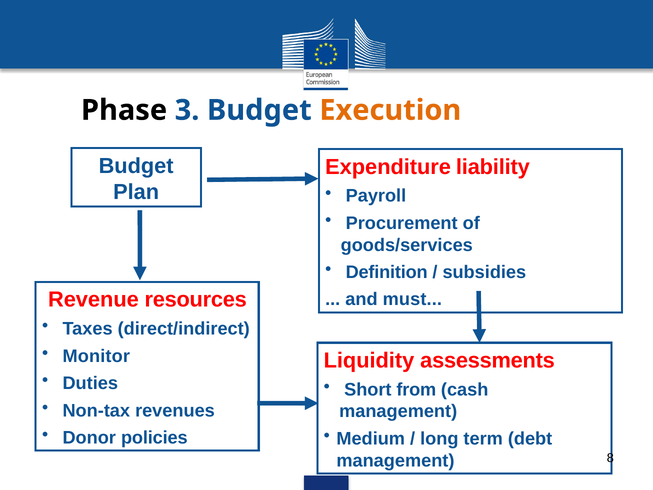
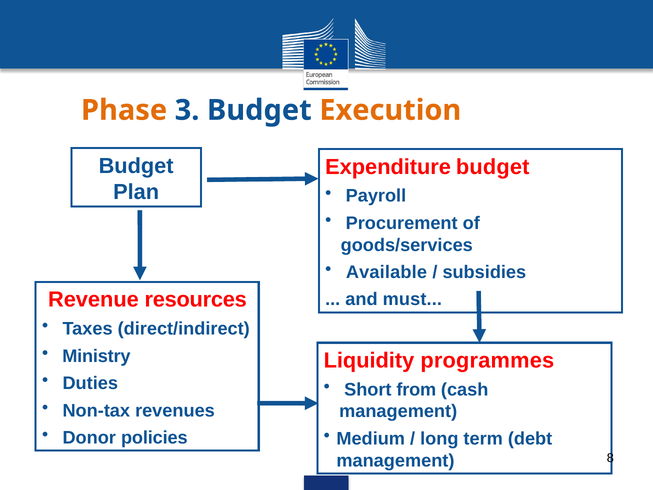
Phase colour: black -> orange
Expenditure liability: liability -> budget
Definition: Definition -> Available
Monitor: Monitor -> Ministry
assessments: assessments -> programmes
